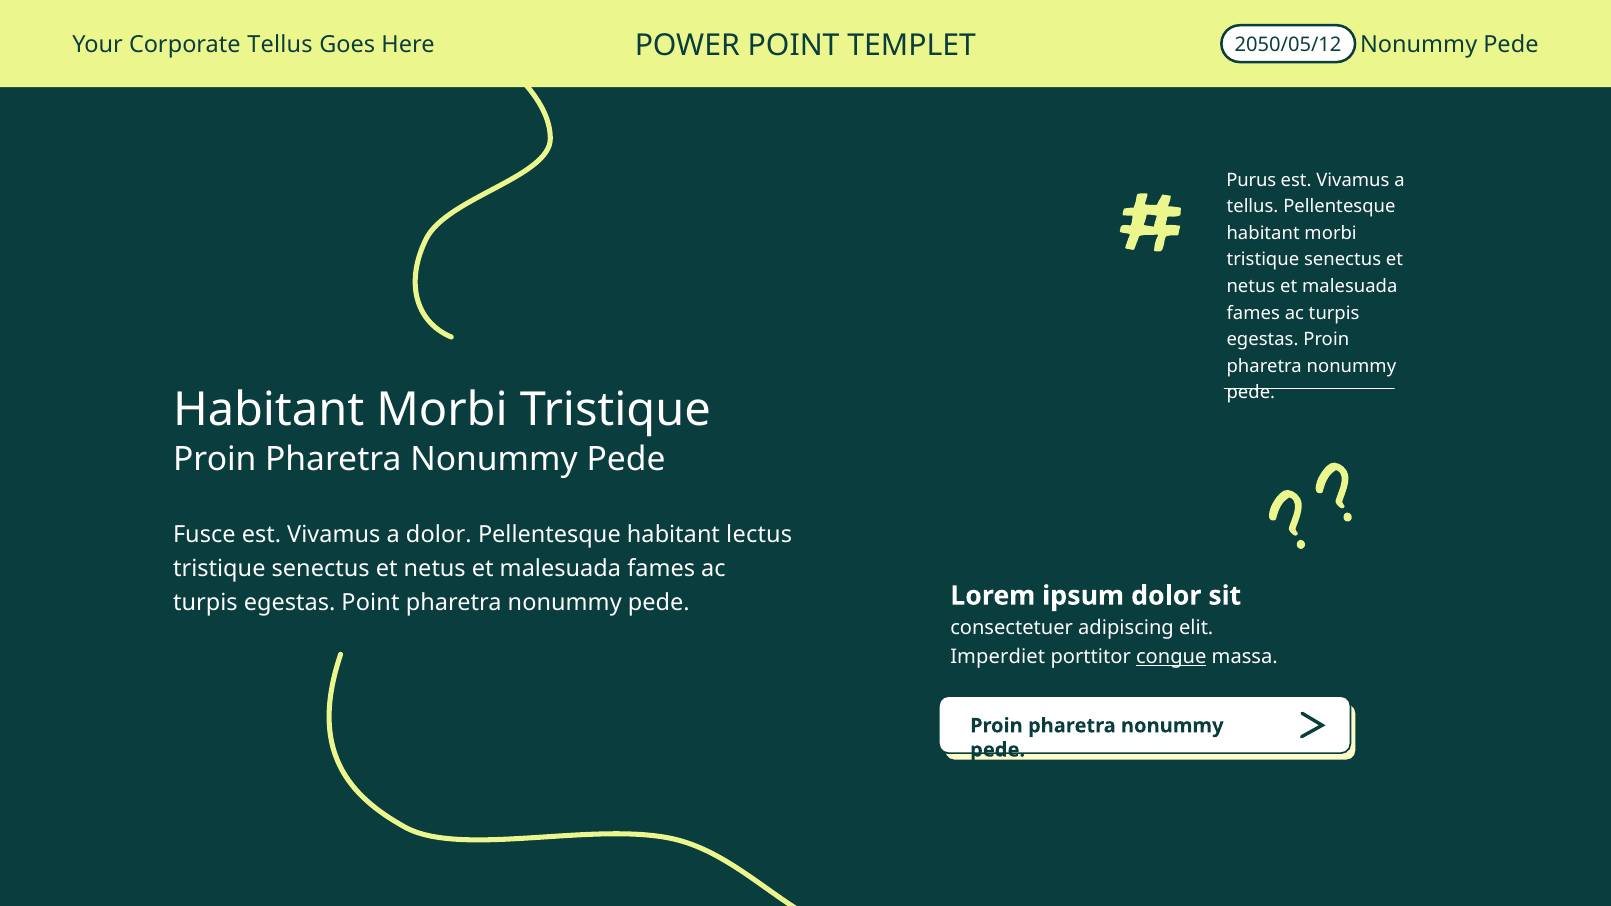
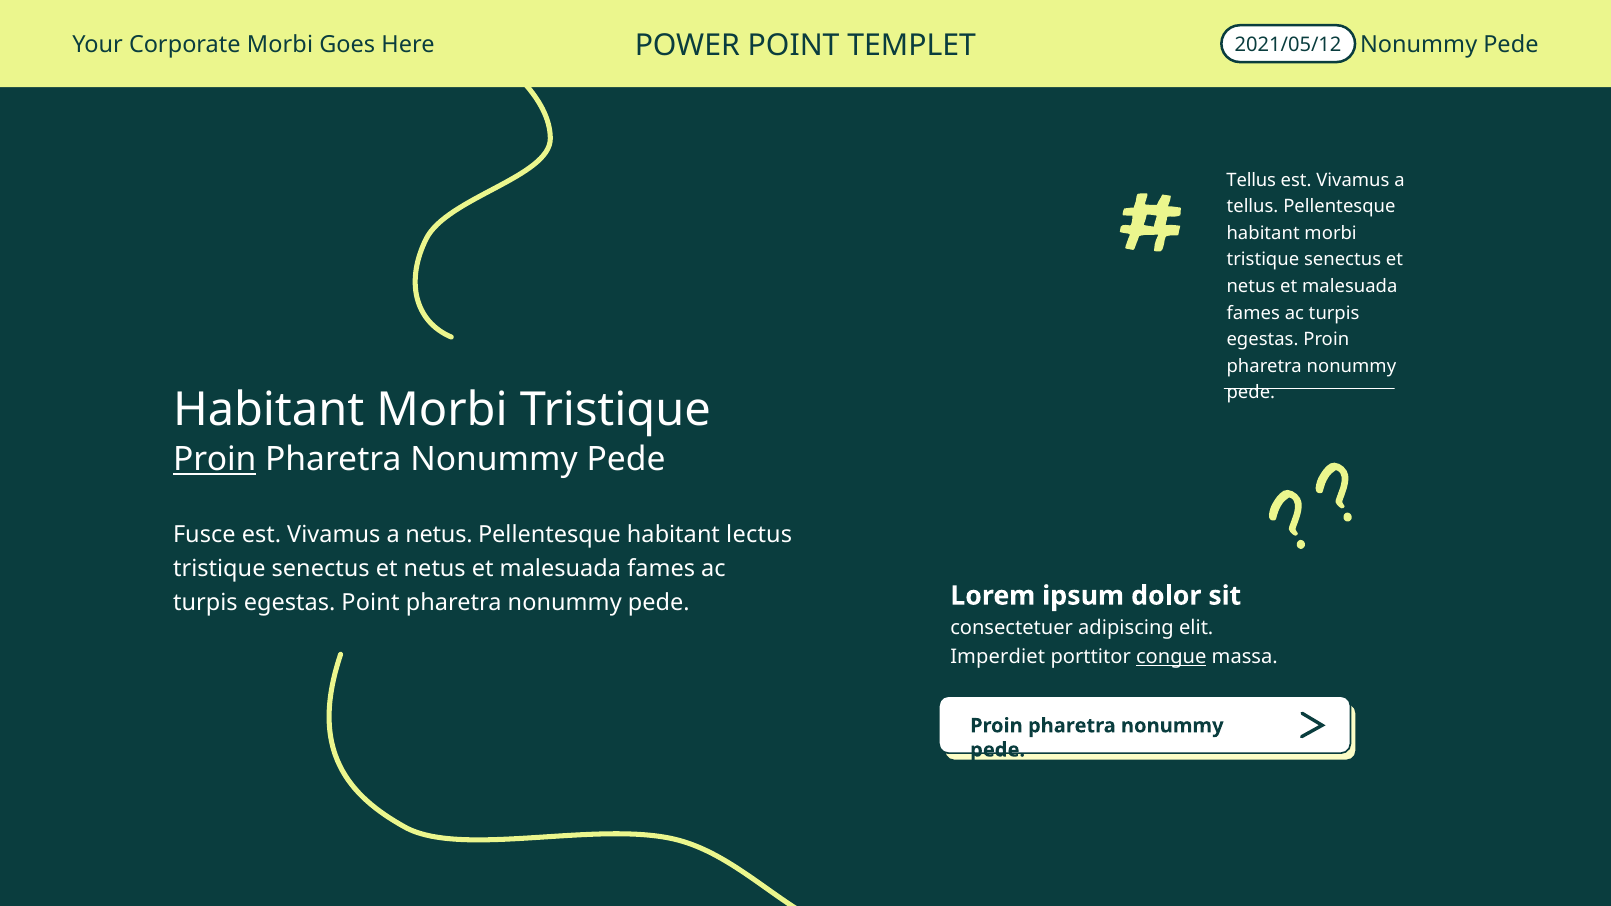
Corporate Tellus: Tellus -> Morbi
2050/05/12: 2050/05/12 -> 2021/05/12
Purus at (1251, 180): Purus -> Tellus
Proin at (215, 460) underline: none -> present
a dolor: dolor -> netus
